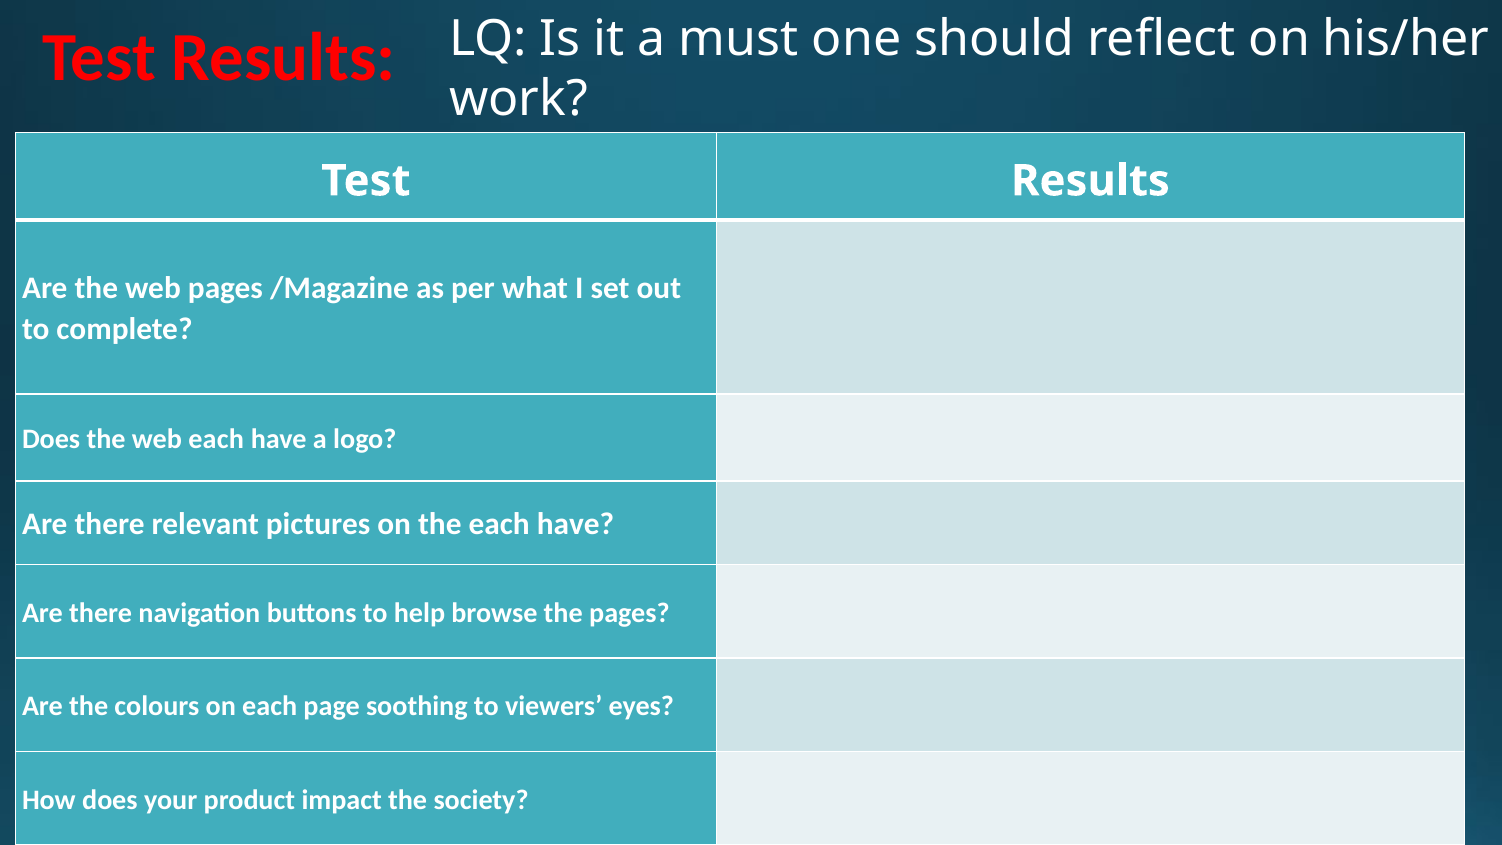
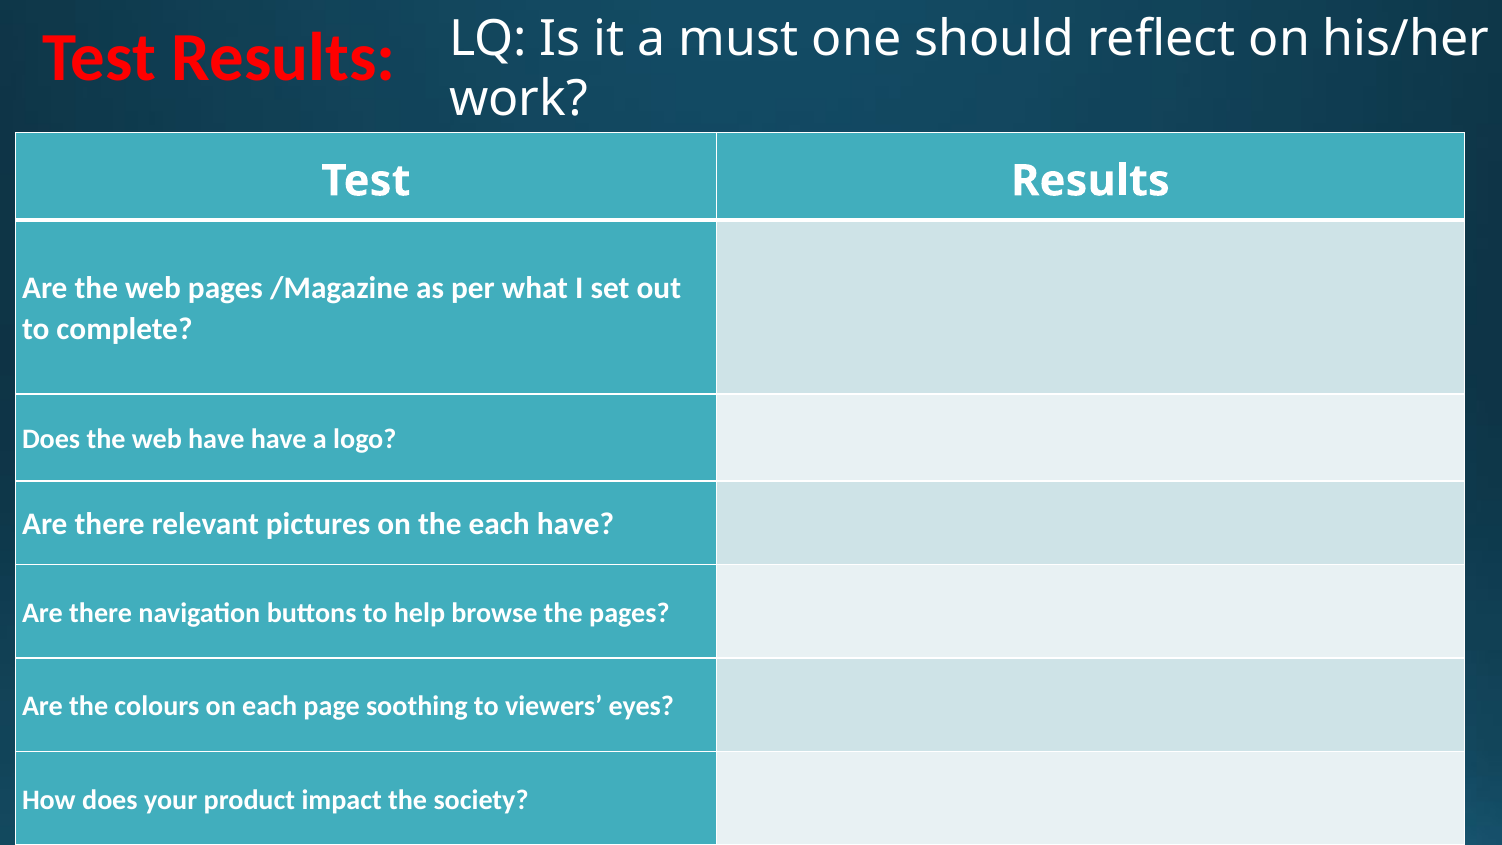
web each: each -> have
